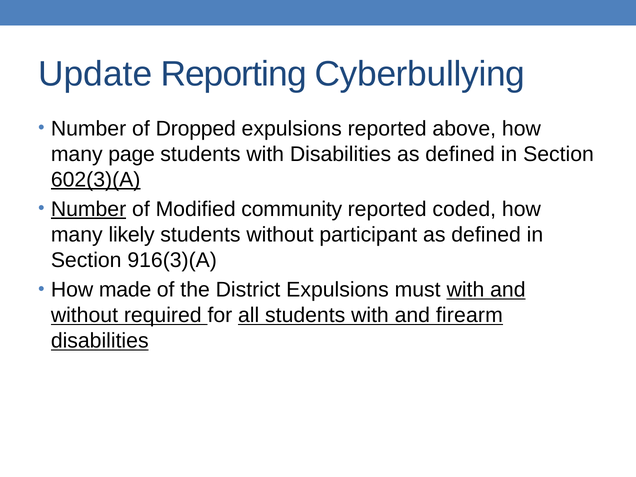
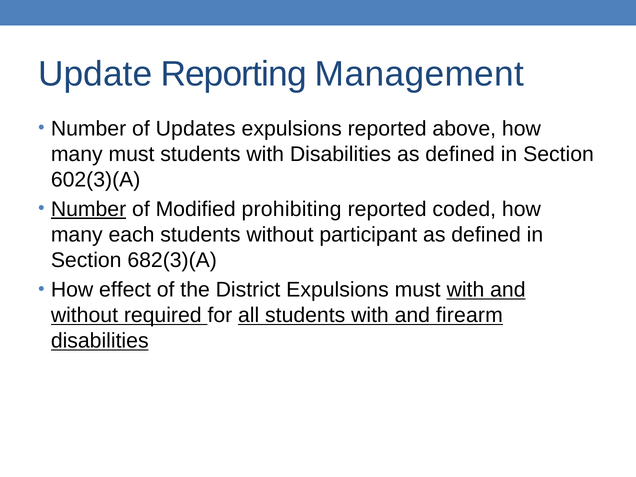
Cyberbullying: Cyberbullying -> Management
Dropped: Dropped -> Updates
many page: page -> must
602(3)(A underline: present -> none
community: community -> prohibiting
likely: likely -> each
916(3)(A: 916(3)(A -> 682(3)(A
made: made -> effect
